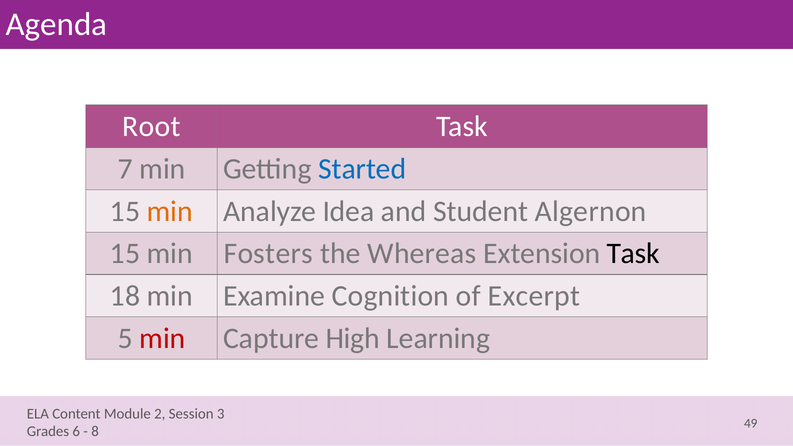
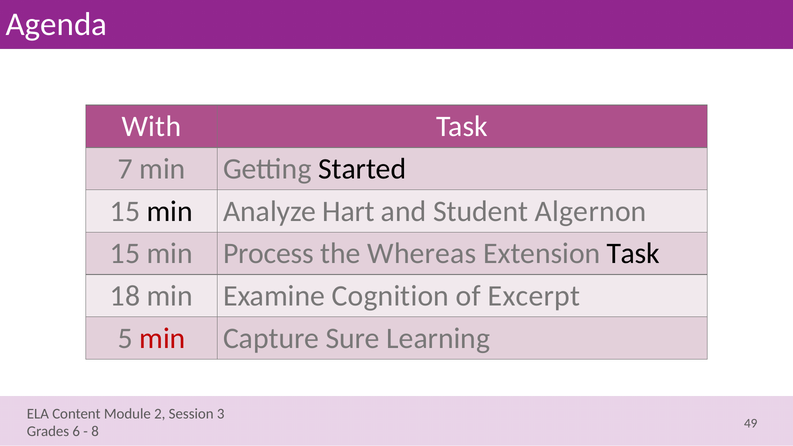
Root: Root -> With
Started colour: blue -> black
min at (170, 211) colour: orange -> black
Idea: Idea -> Hart
Fosters: Fosters -> Process
High: High -> Sure
